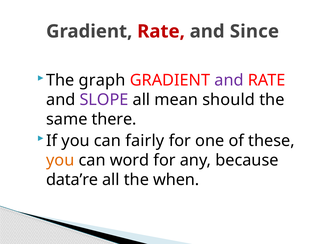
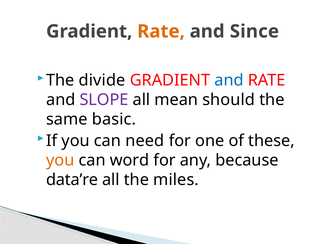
Rate at (161, 31) colour: red -> orange
graph: graph -> divide
and at (229, 80) colour: purple -> blue
there: there -> basic
fairly: fairly -> need
when: when -> miles
